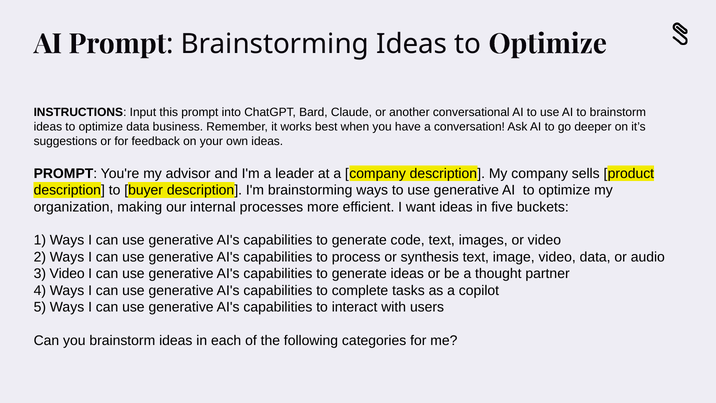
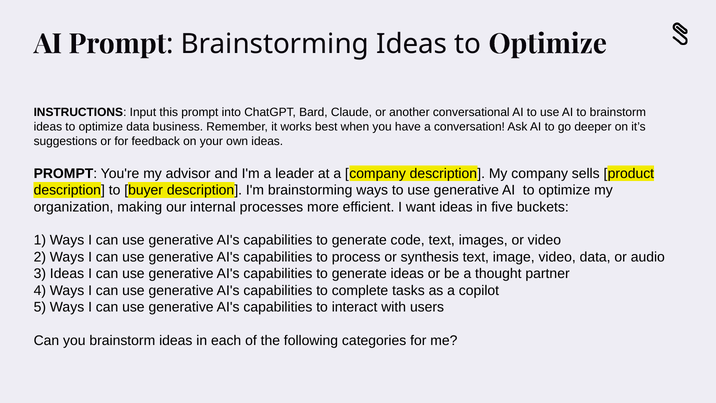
3 Video: Video -> Ideas
